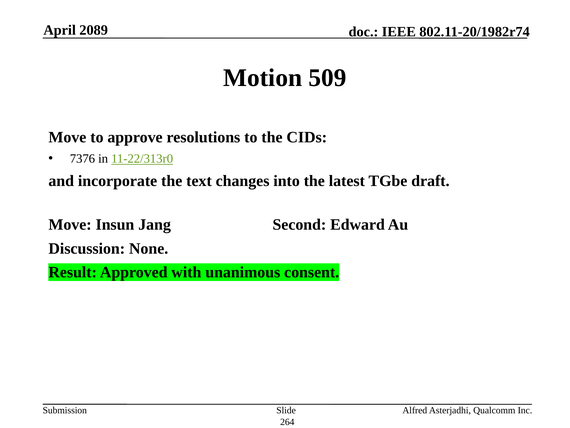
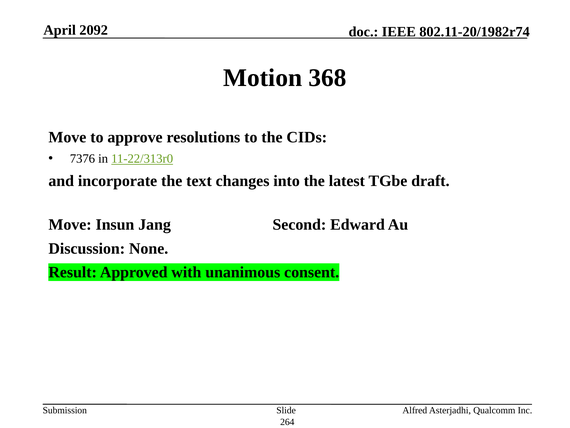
2089: 2089 -> 2092
509: 509 -> 368
